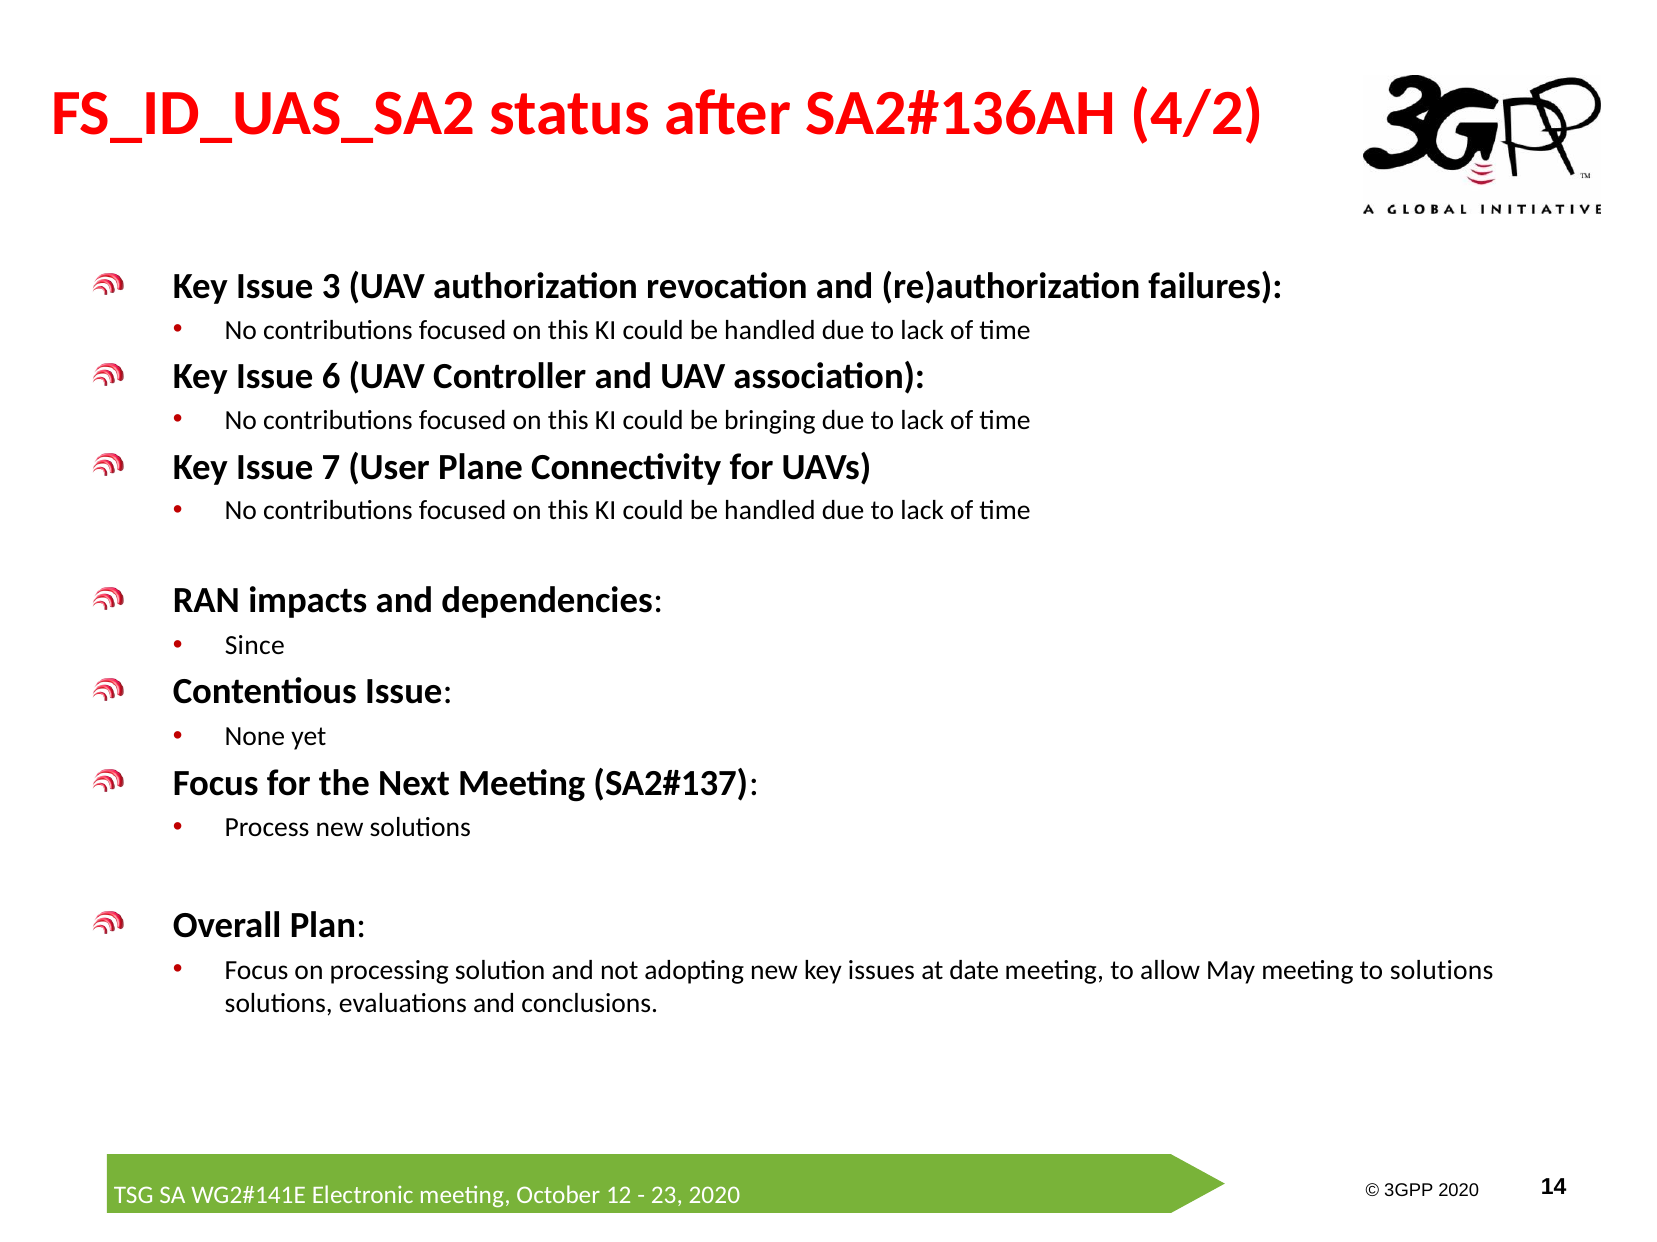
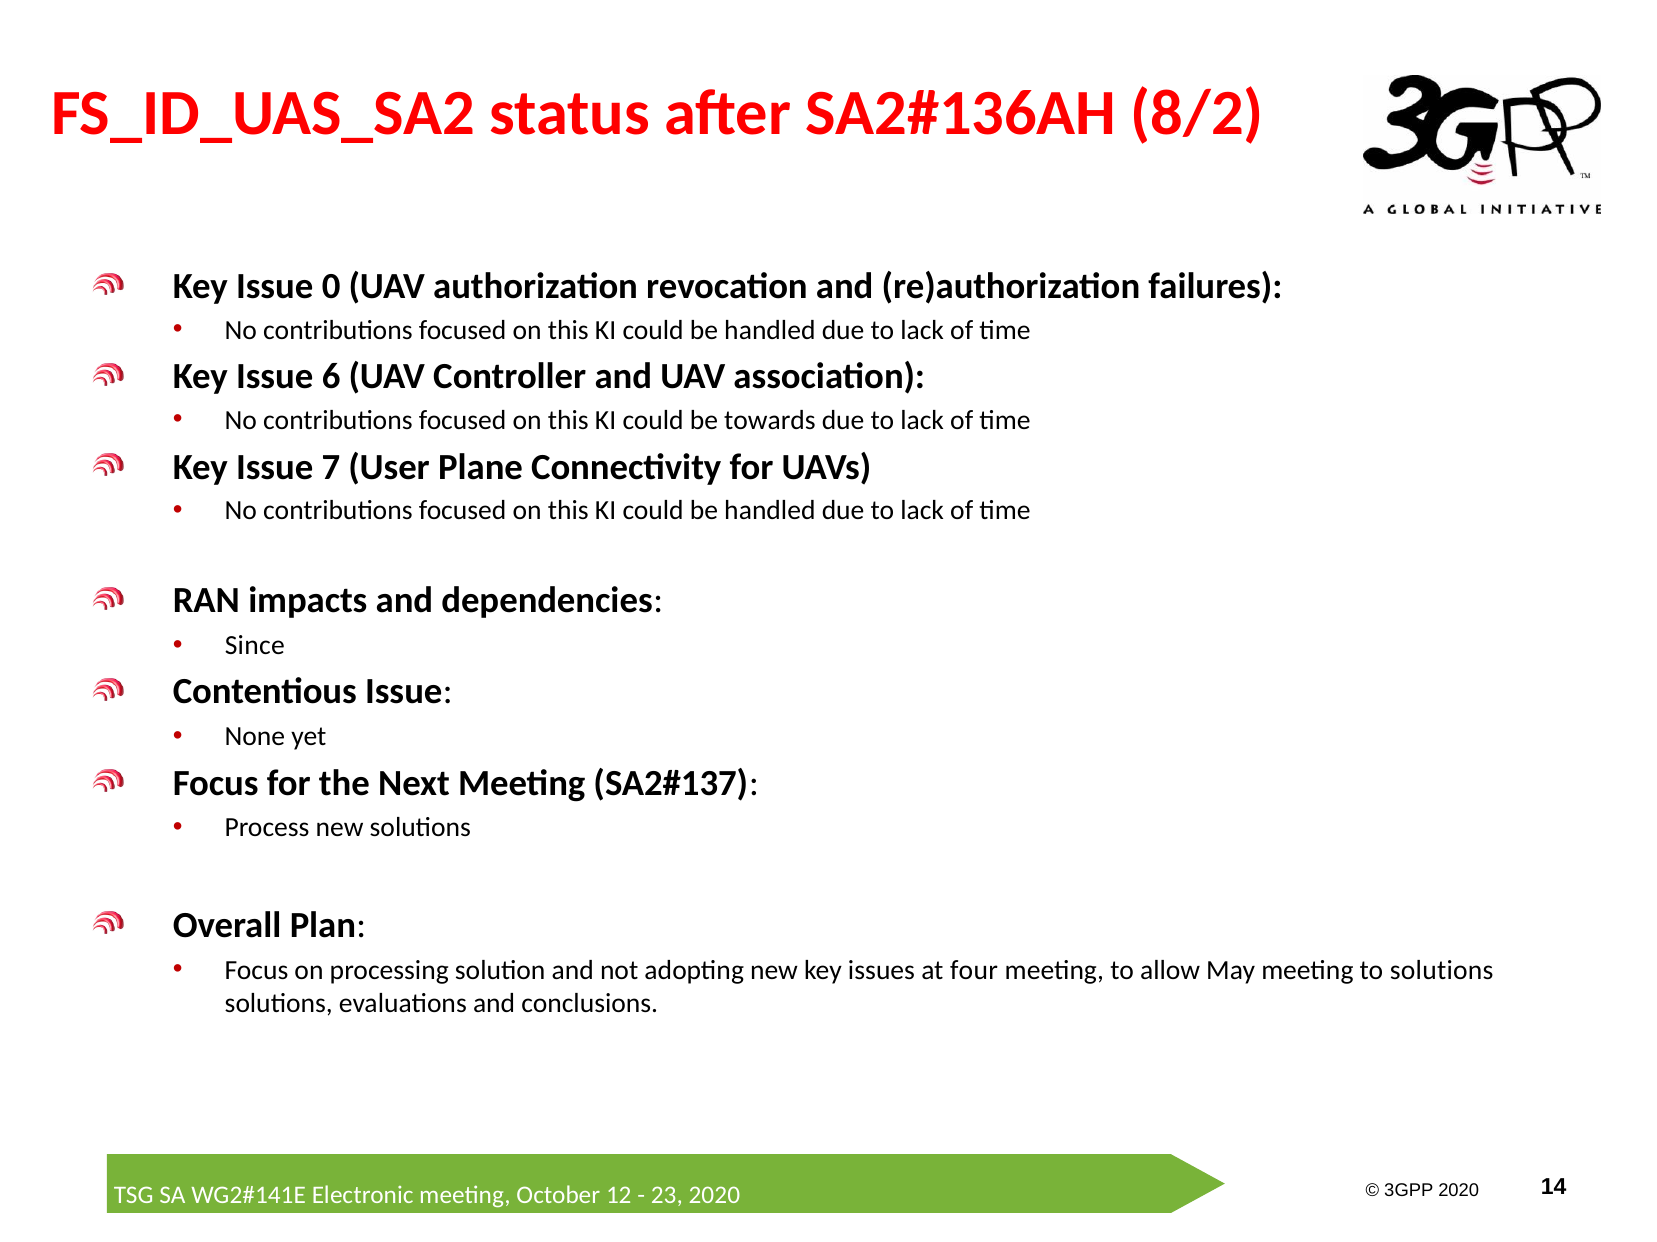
4/2: 4/2 -> 8/2
3: 3 -> 0
bringing: bringing -> towards
date: date -> four
